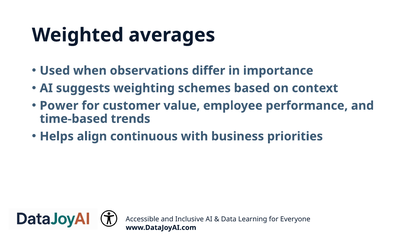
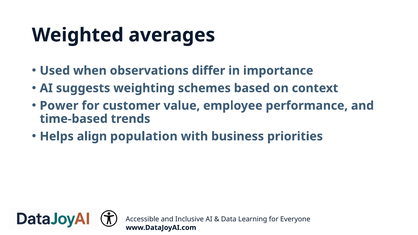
continuous: continuous -> population
